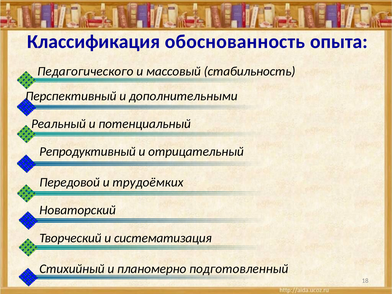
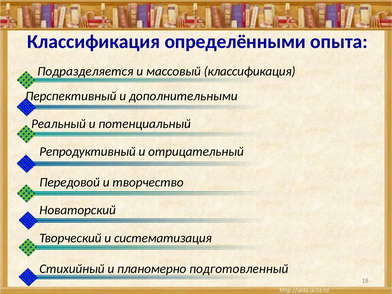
обоснованность: обоснованность -> определёнными
Педагогического: Педагогического -> Подразделяется
массовый стабильность: стабильность -> классификация
трудоёмких: трудоёмких -> творчество
